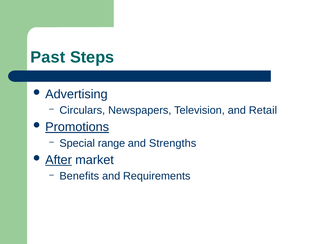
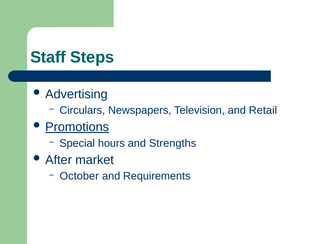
Past: Past -> Staff
range: range -> hours
After underline: present -> none
Benefits: Benefits -> October
